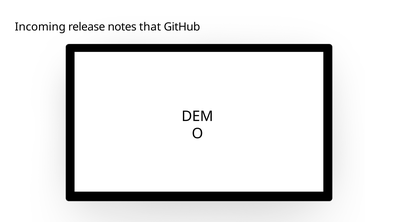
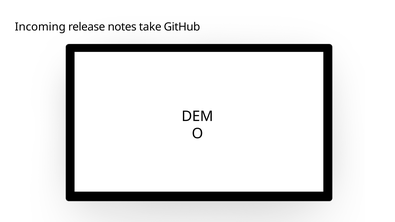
that: that -> take
